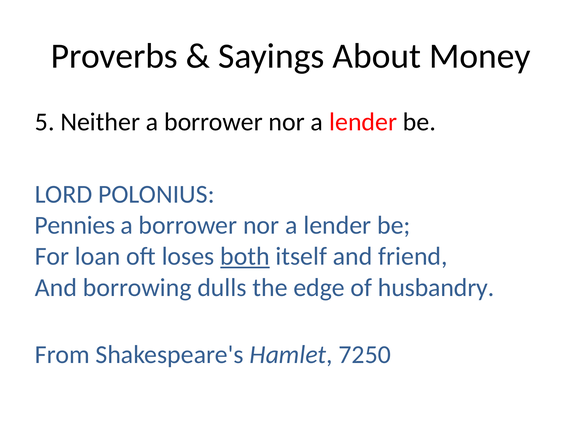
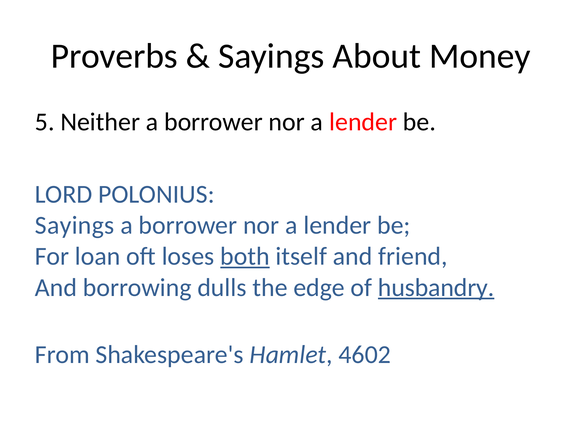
Pennies at (75, 226): Pennies -> Sayings
husbandry underline: none -> present
7250: 7250 -> 4602
